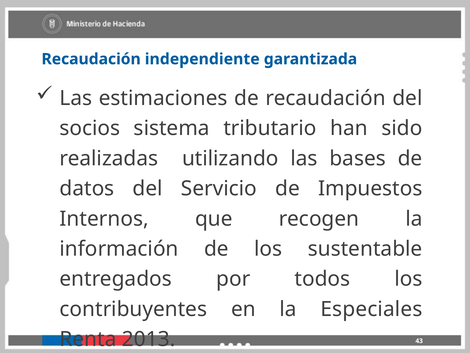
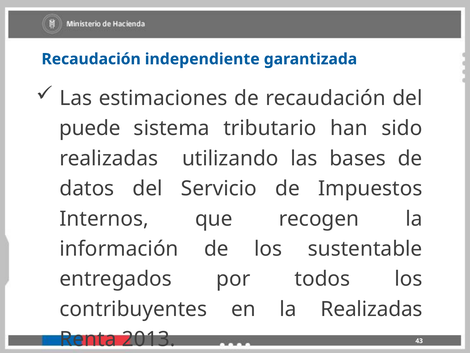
socios: socios -> puede
la Especiales: Especiales -> Realizadas
